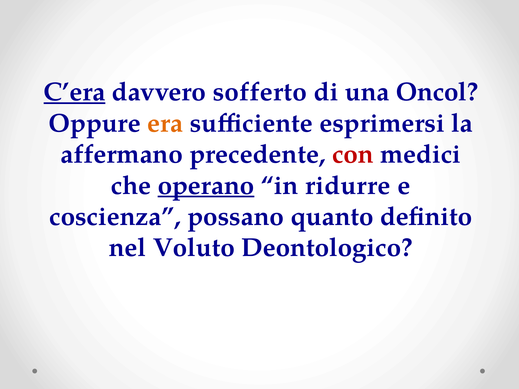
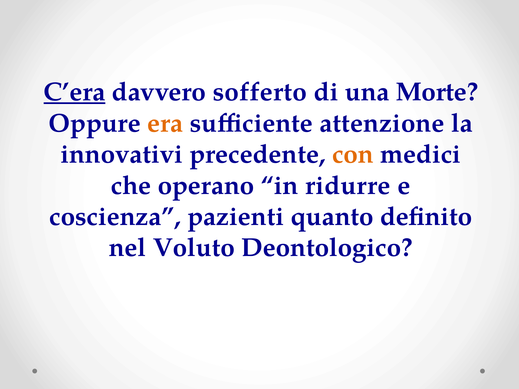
Oncol: Oncol -> Morte
esprimersi: esprimersi -> attenzione
affermano: affermano -> innovativi
con colour: red -> orange
operano underline: present -> none
possano: possano -> pazienti
